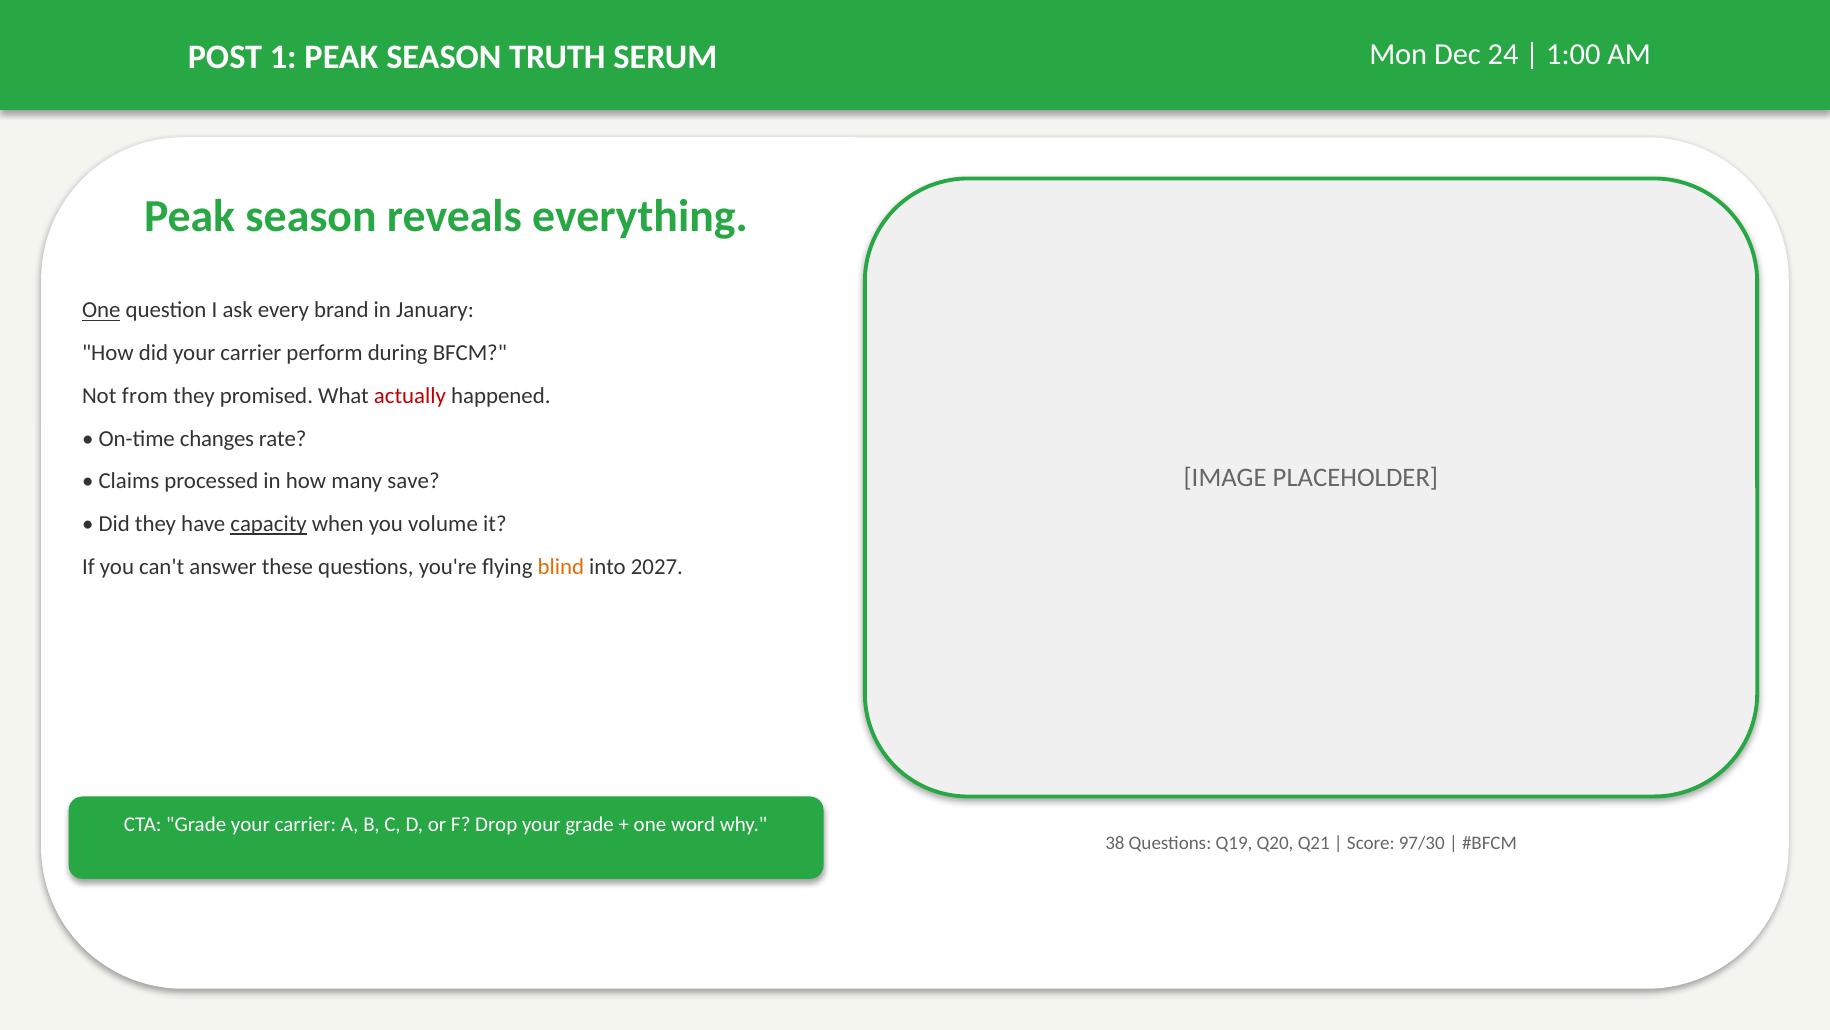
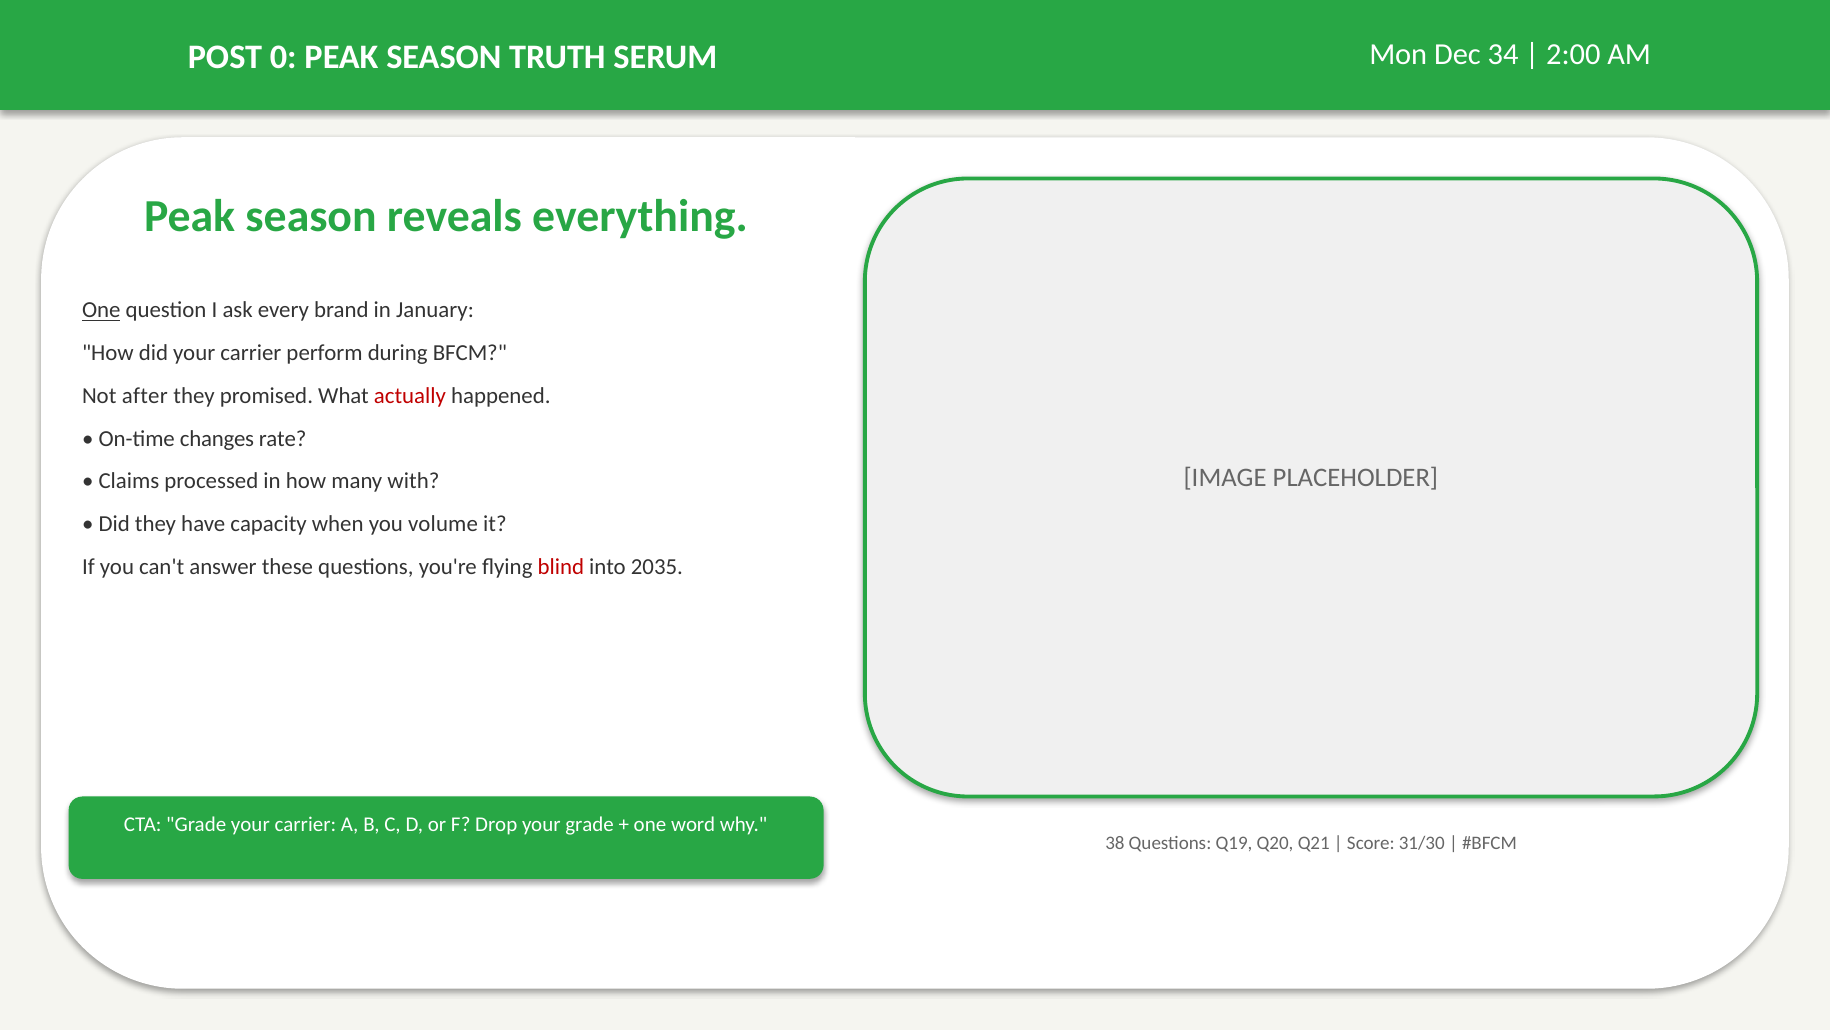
1: 1 -> 0
24: 24 -> 34
1:00: 1:00 -> 2:00
from: from -> after
save: save -> with
capacity underline: present -> none
blind colour: orange -> red
2027: 2027 -> 2035
97/30: 97/30 -> 31/30
